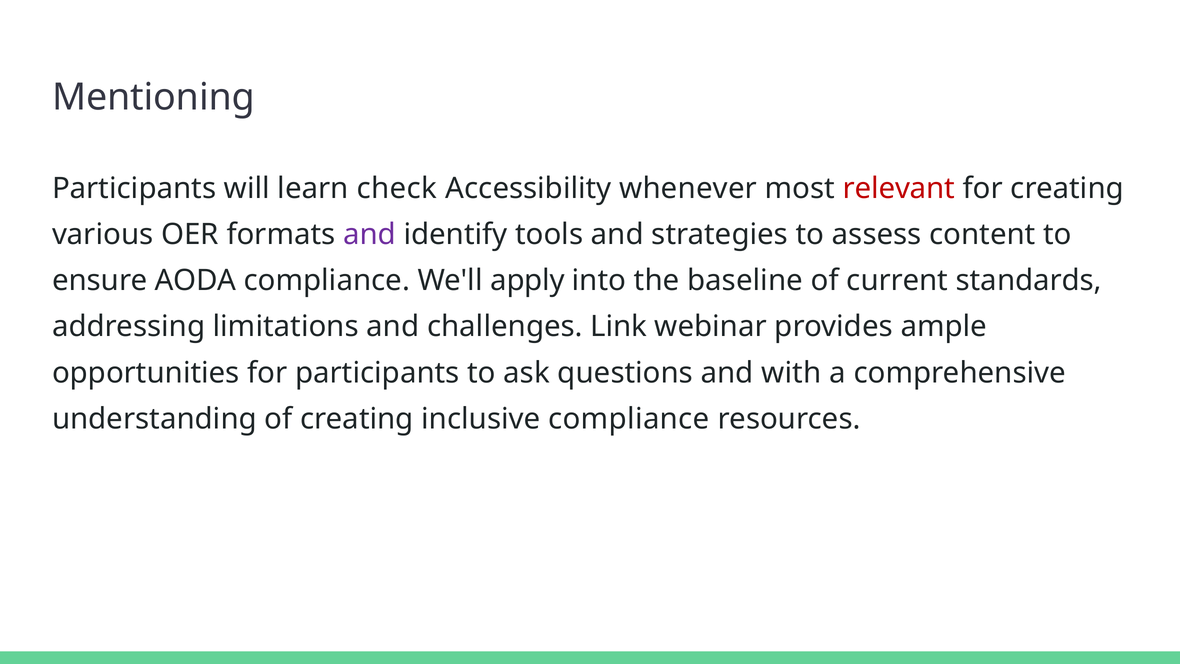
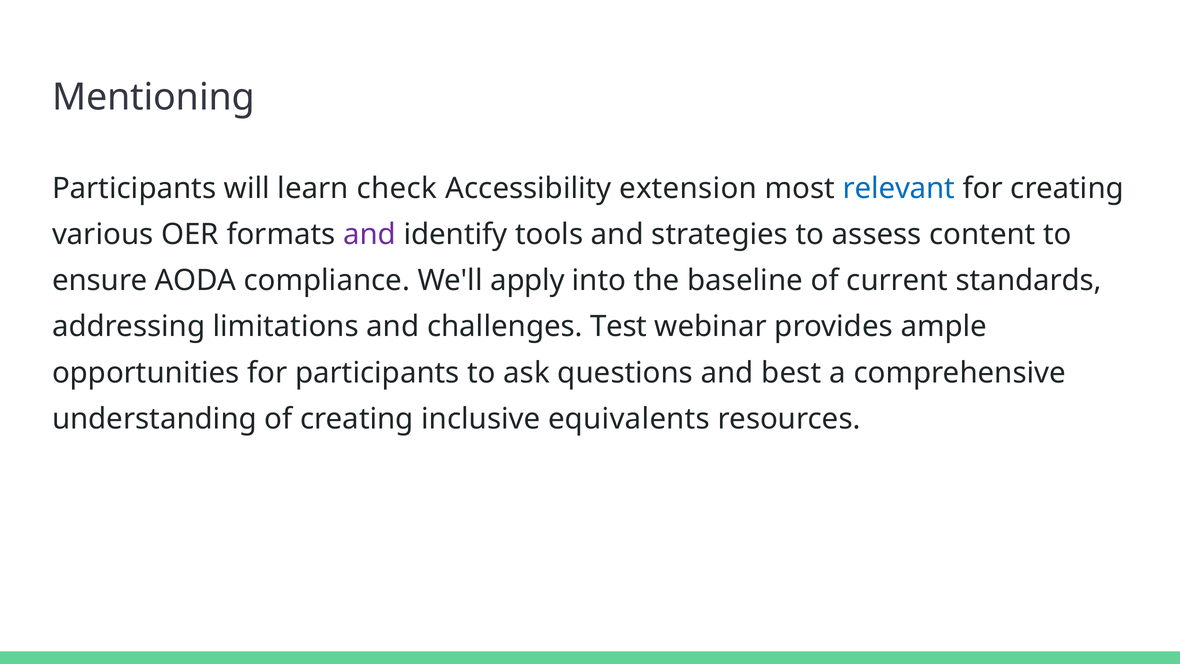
whenever: whenever -> extension
relevant colour: red -> blue
Link: Link -> Test
with: with -> best
inclusive compliance: compliance -> equivalents
